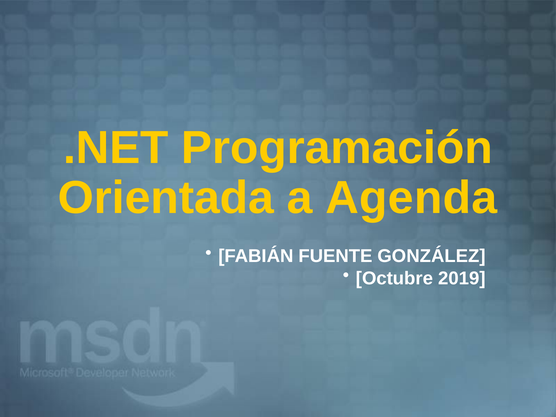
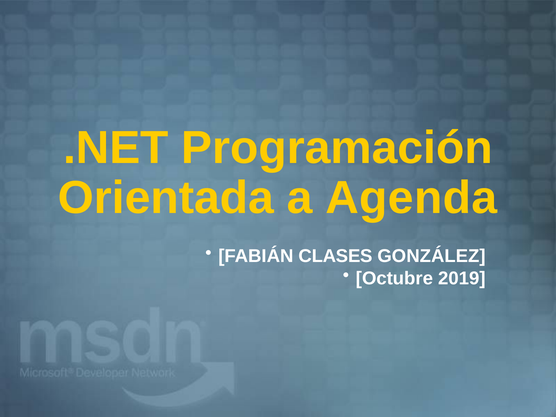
FUENTE: FUENTE -> CLASES
